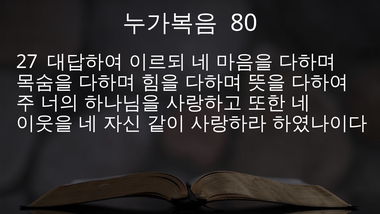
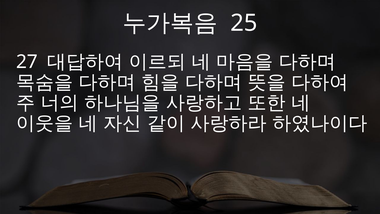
80: 80 -> 25
